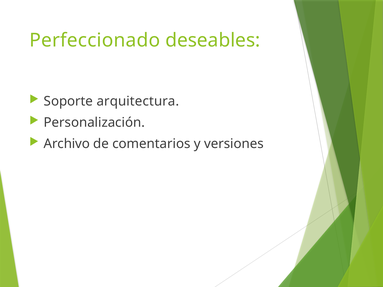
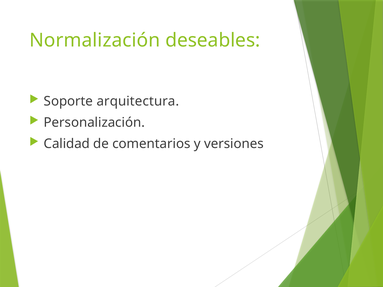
Perfeccionado: Perfeccionado -> Normalización
Archivo: Archivo -> Calidad
